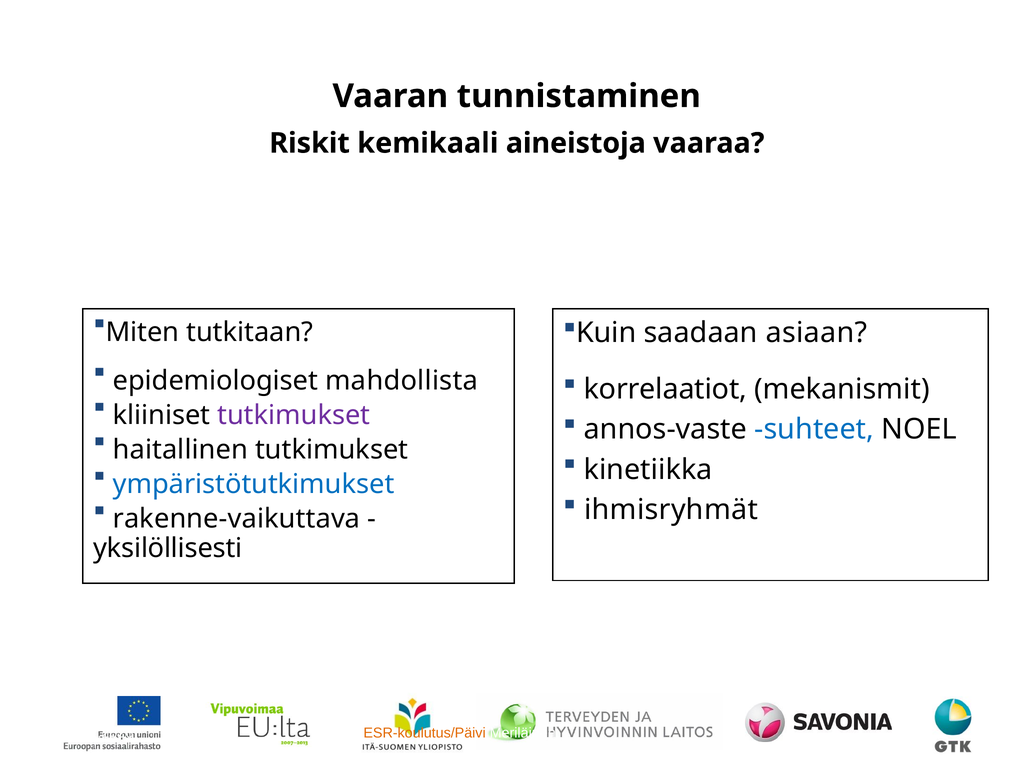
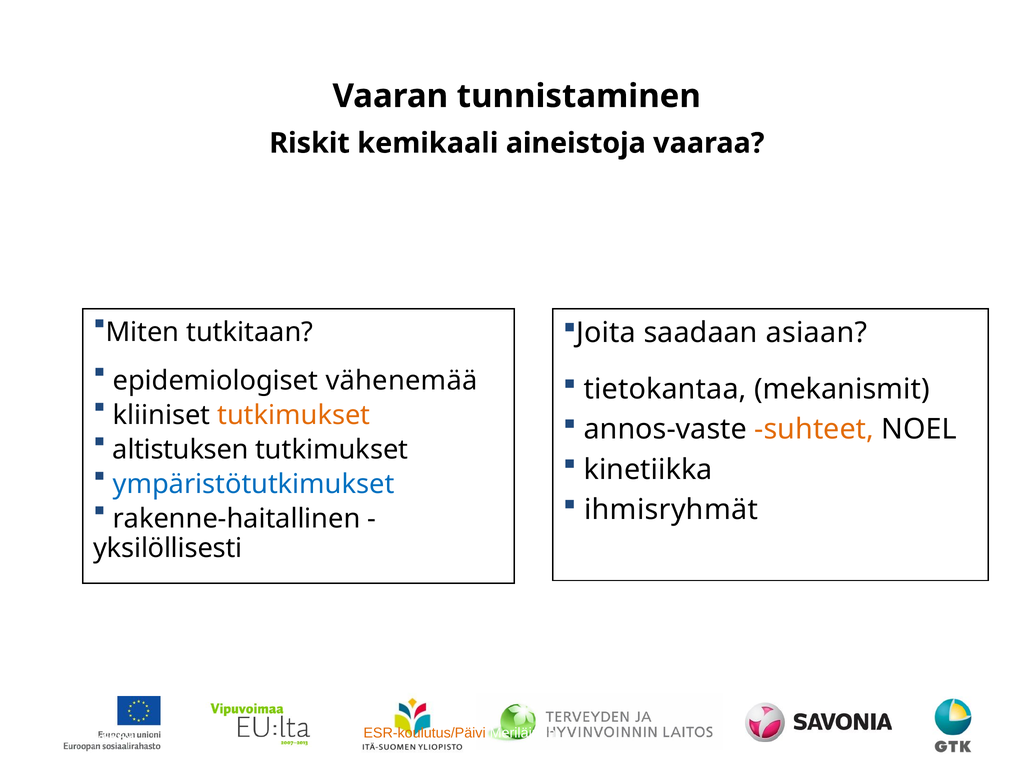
Kuin: Kuin -> Joita
mahdollista: mahdollista -> vähenemää
korrelaatiot: korrelaatiot -> tietokantaa
tutkimukset at (294, 416) colour: purple -> orange
suhteet colour: blue -> orange
haitallinen: haitallinen -> altistuksen
rakenne-vaikuttava: rakenne-vaikuttava -> rakenne-haitallinen
